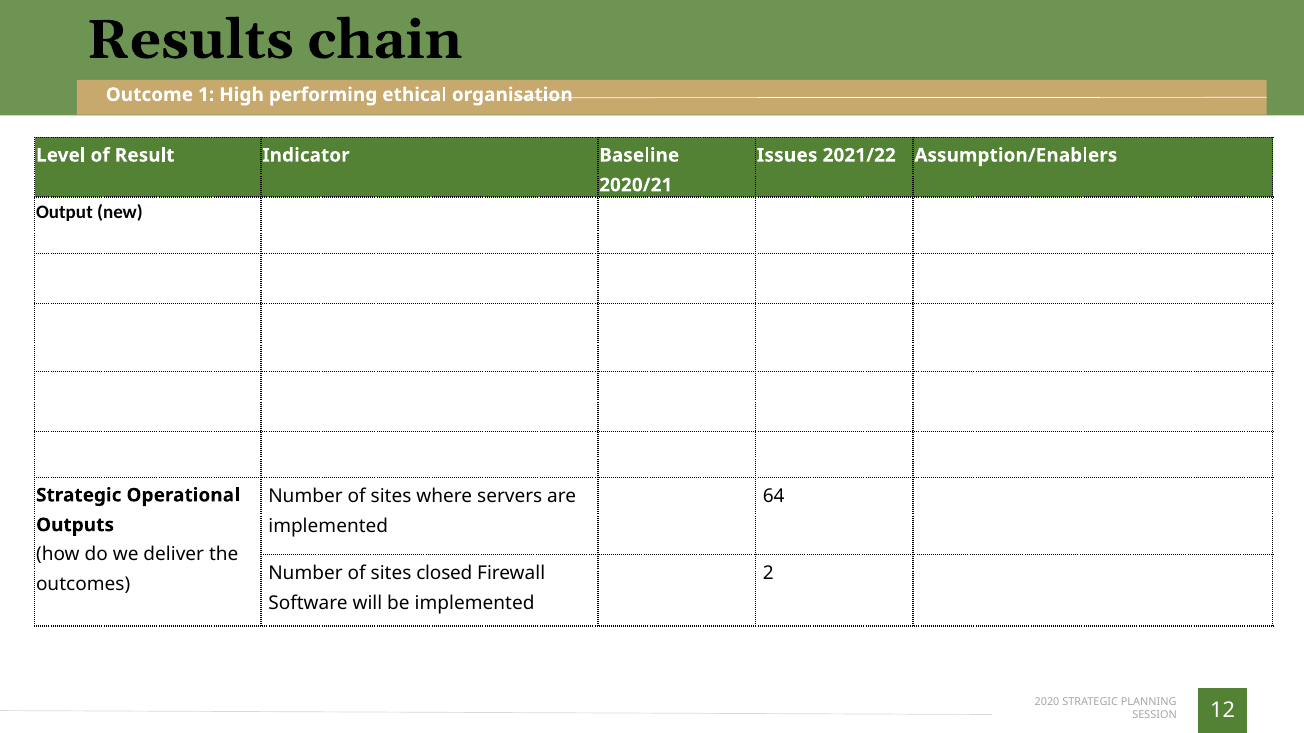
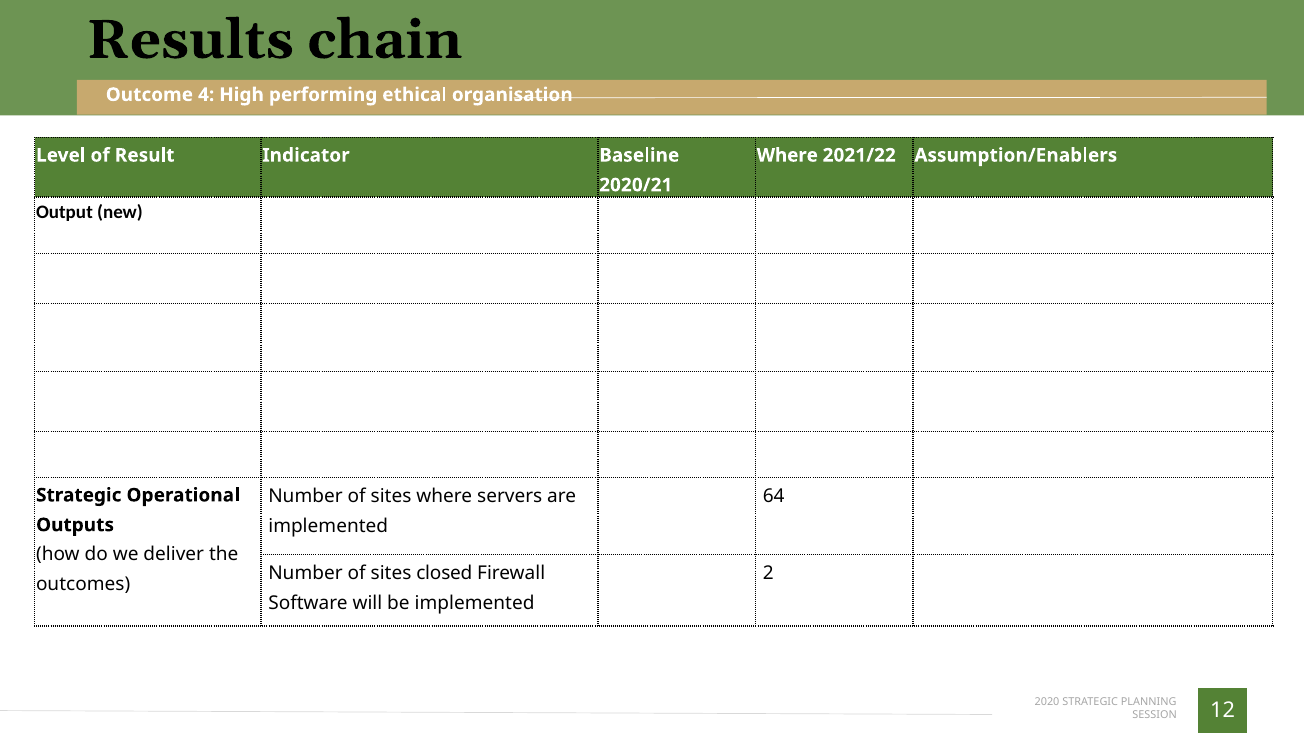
1: 1 -> 4
Issues at (787, 155): Issues -> Where
